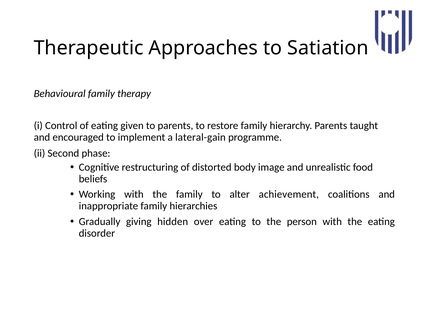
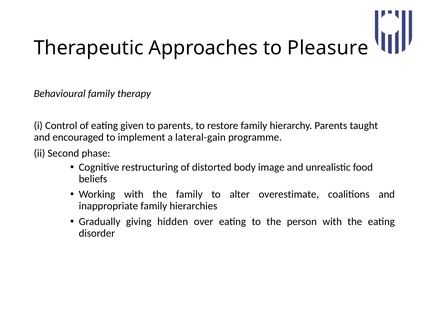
Satiation: Satiation -> Pleasure
achievement: achievement -> overestimate
